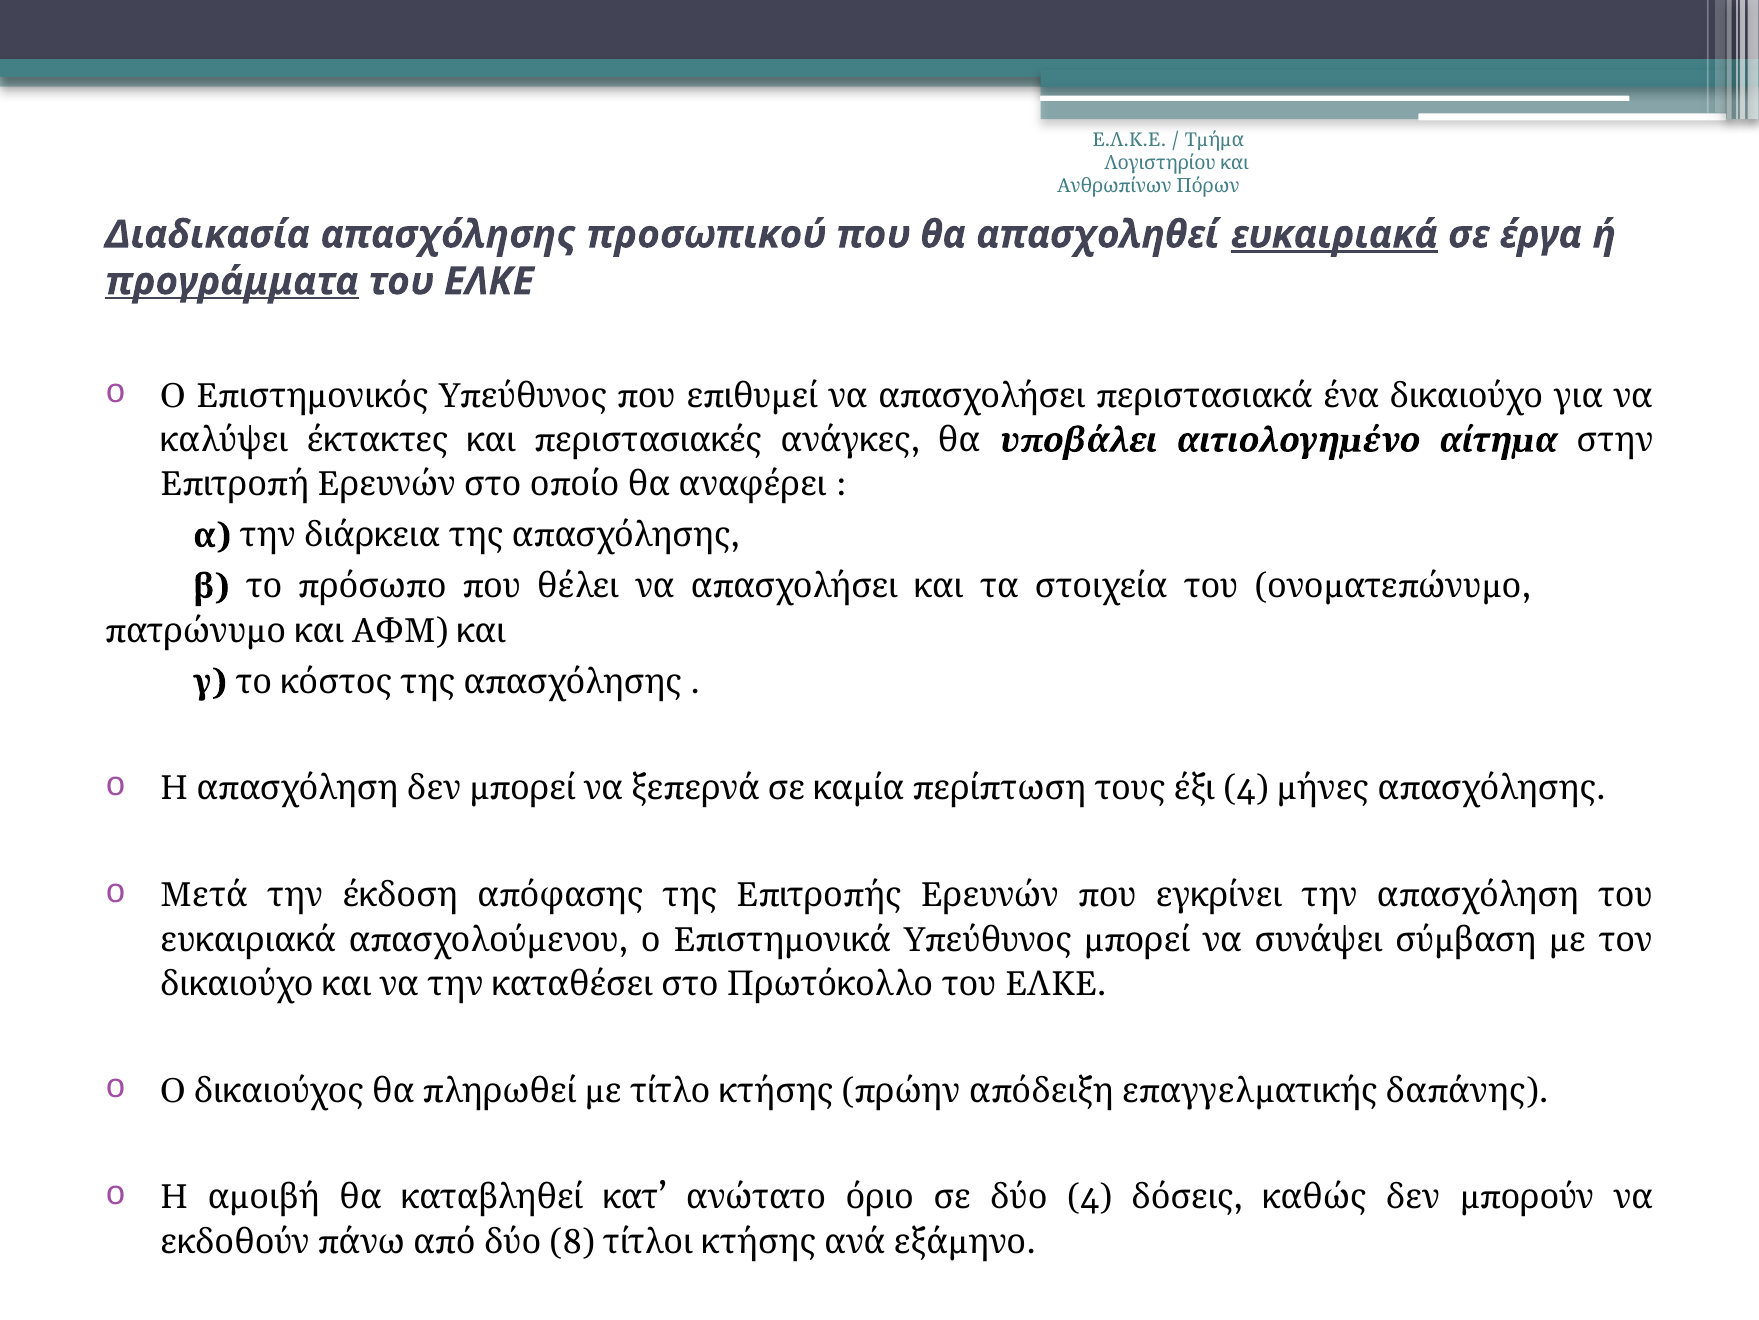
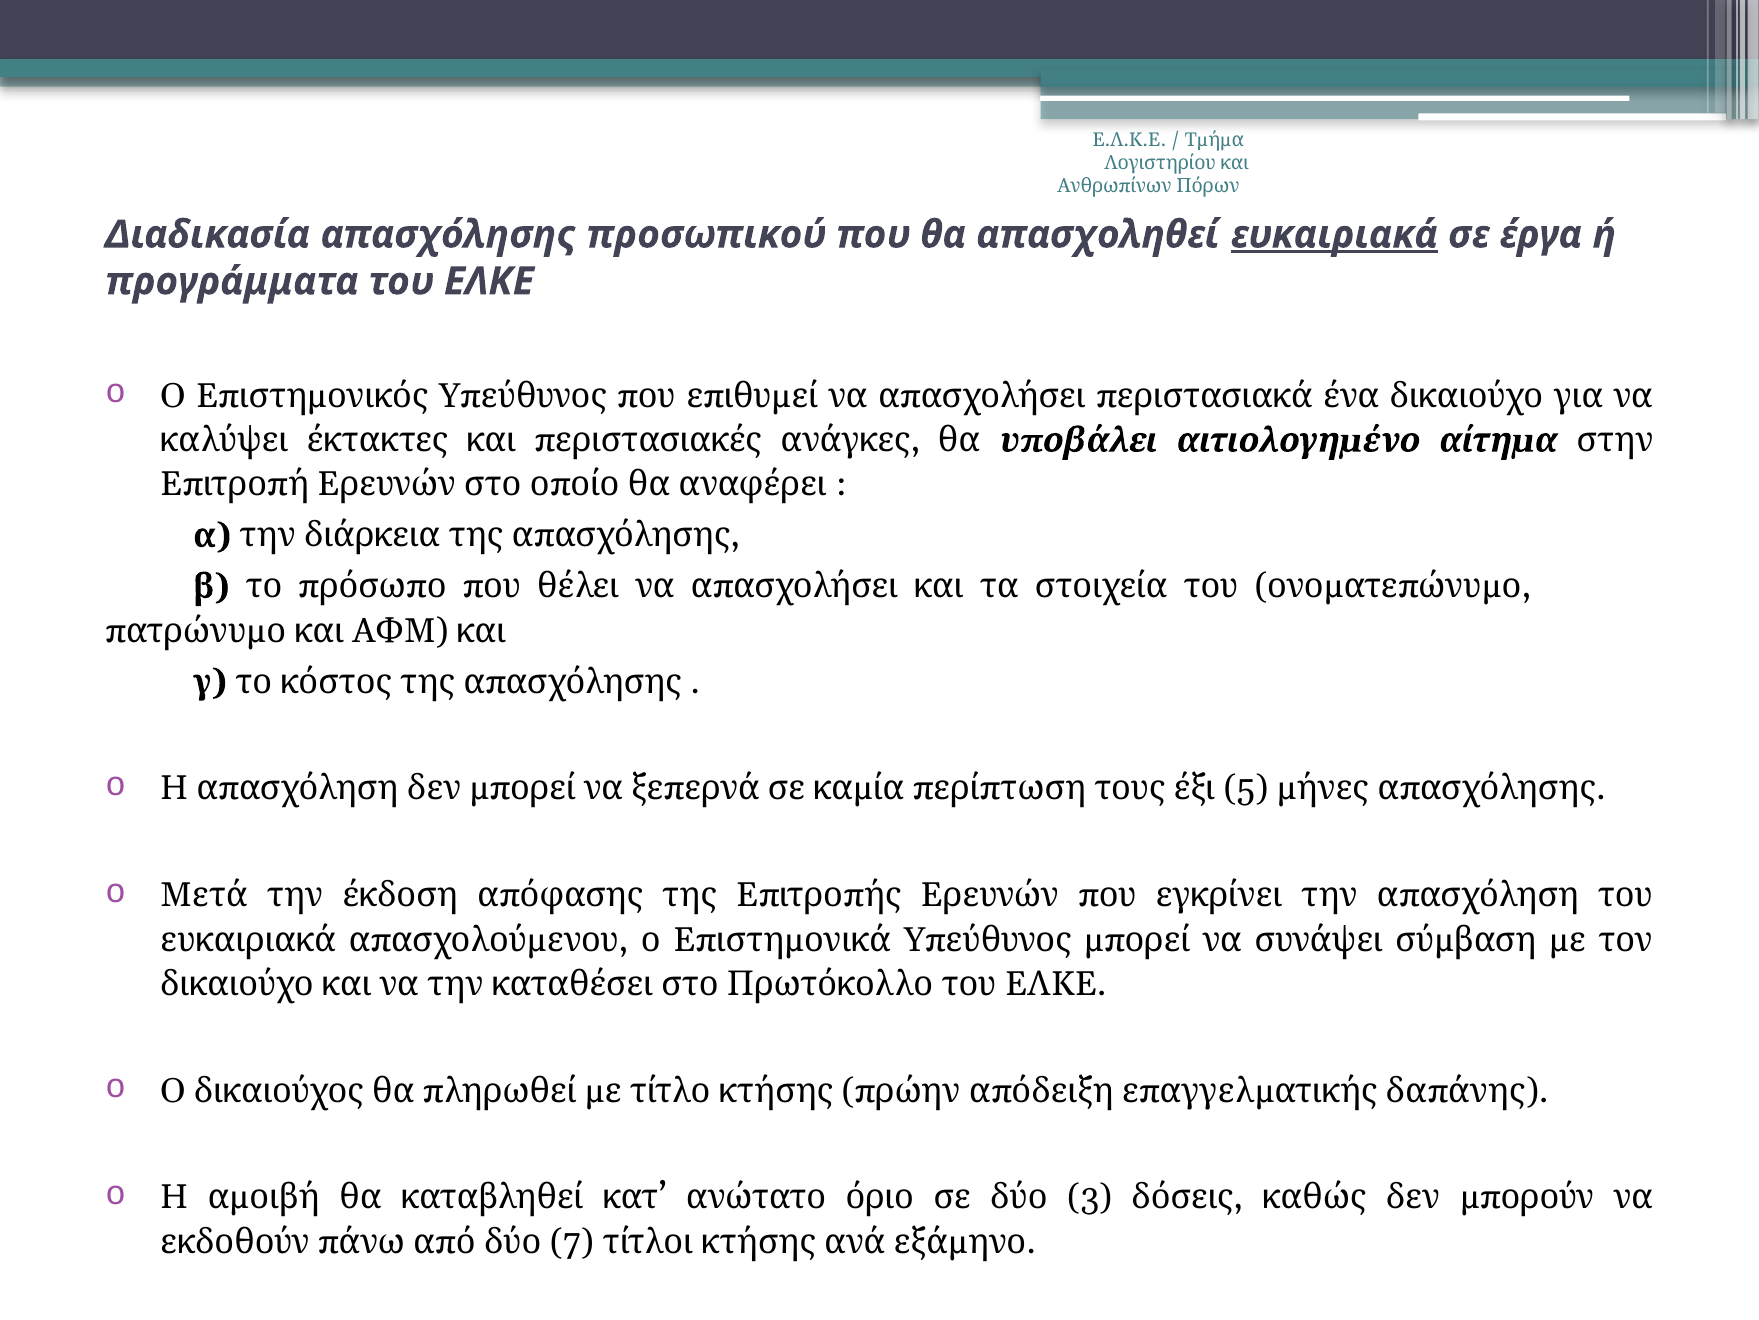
προγράμματα underline: present -> none
4 at (1246, 788): 4 -> 5
4 at (1090, 1197): 4 -> 3
8: 8 -> 7
